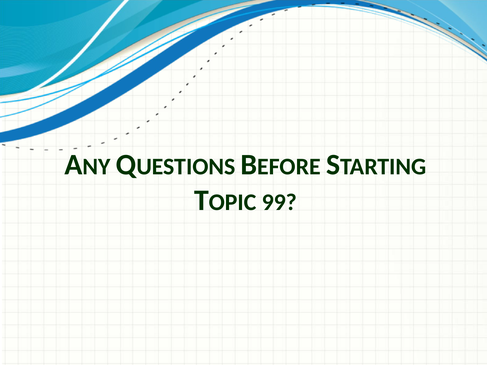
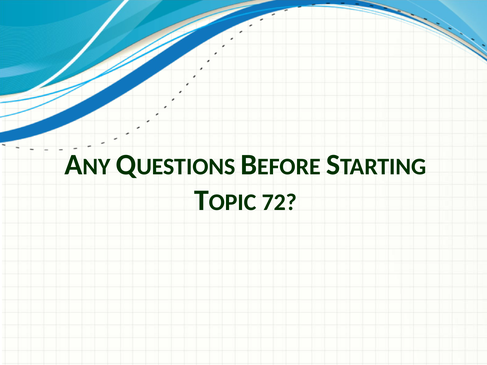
99: 99 -> 72
